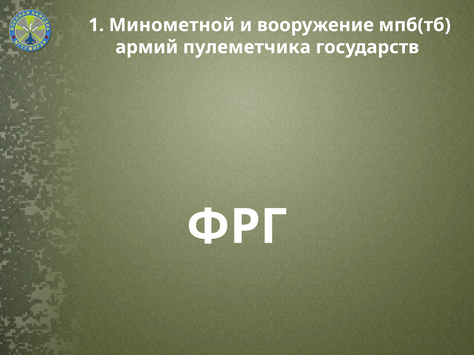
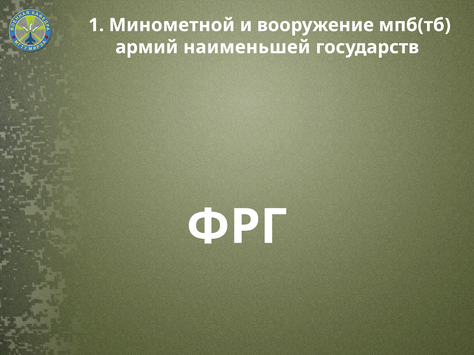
пулеметчика: пулеметчика -> наименьшей
